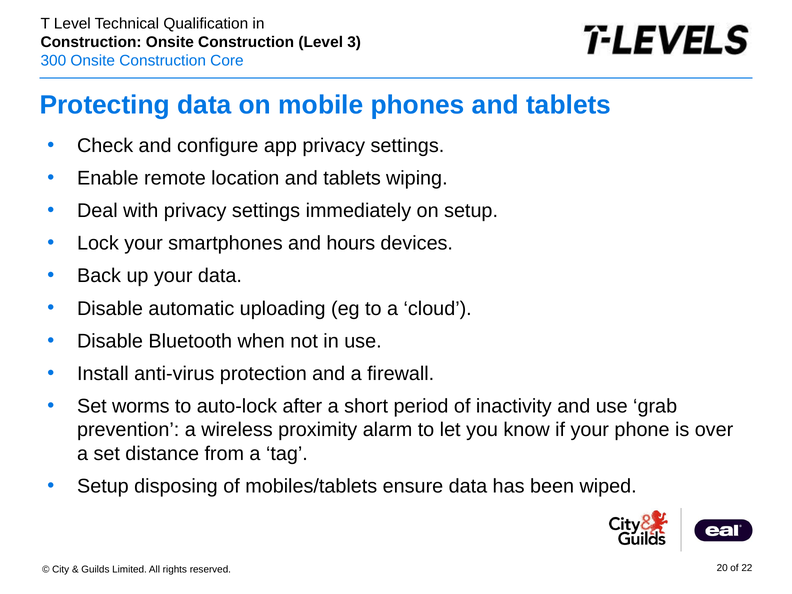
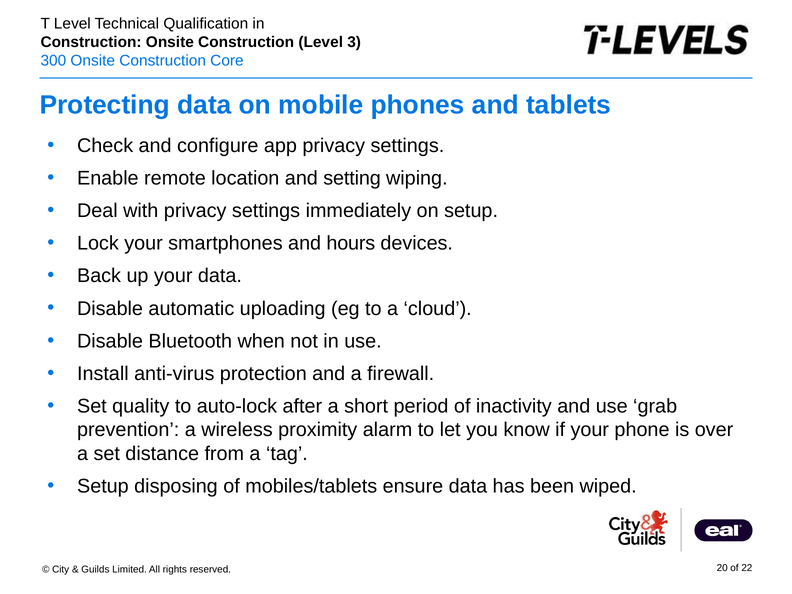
location and tablets: tablets -> setting
worms: worms -> quality
